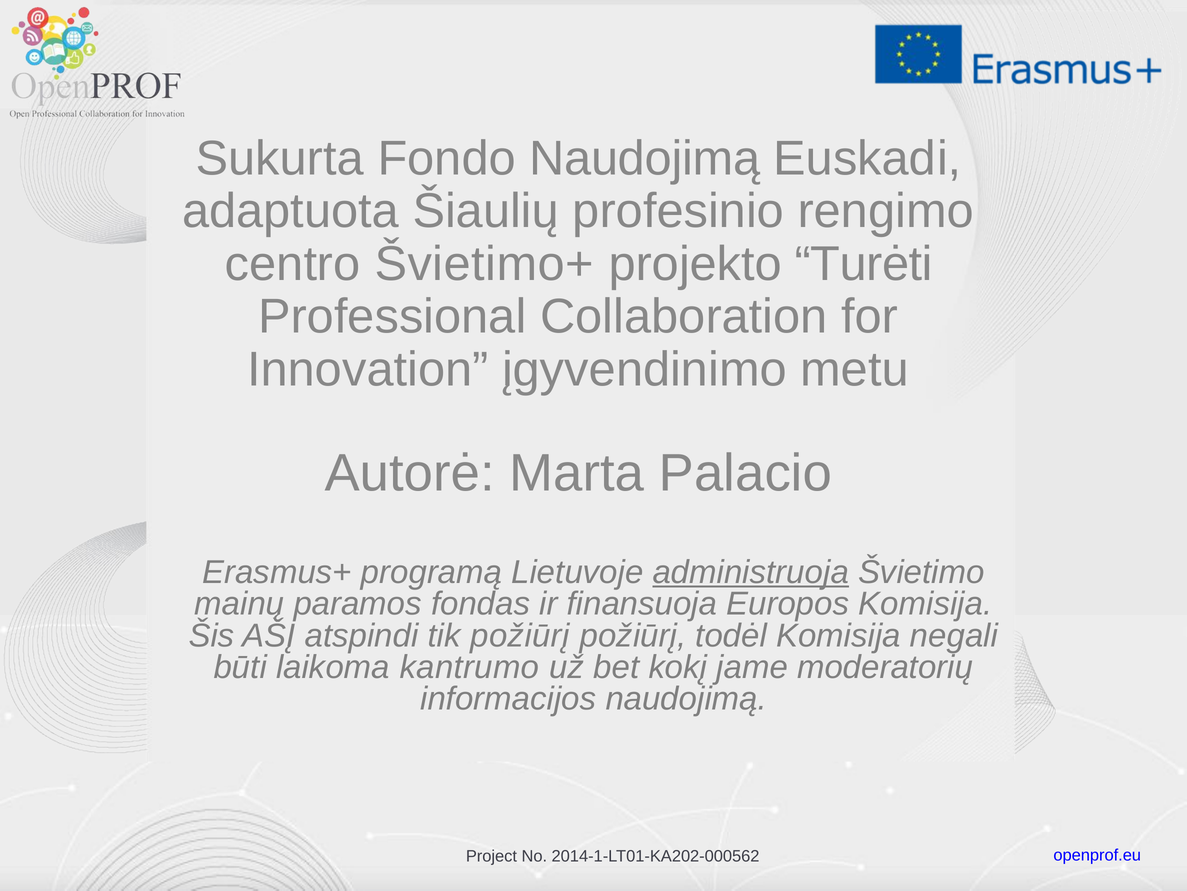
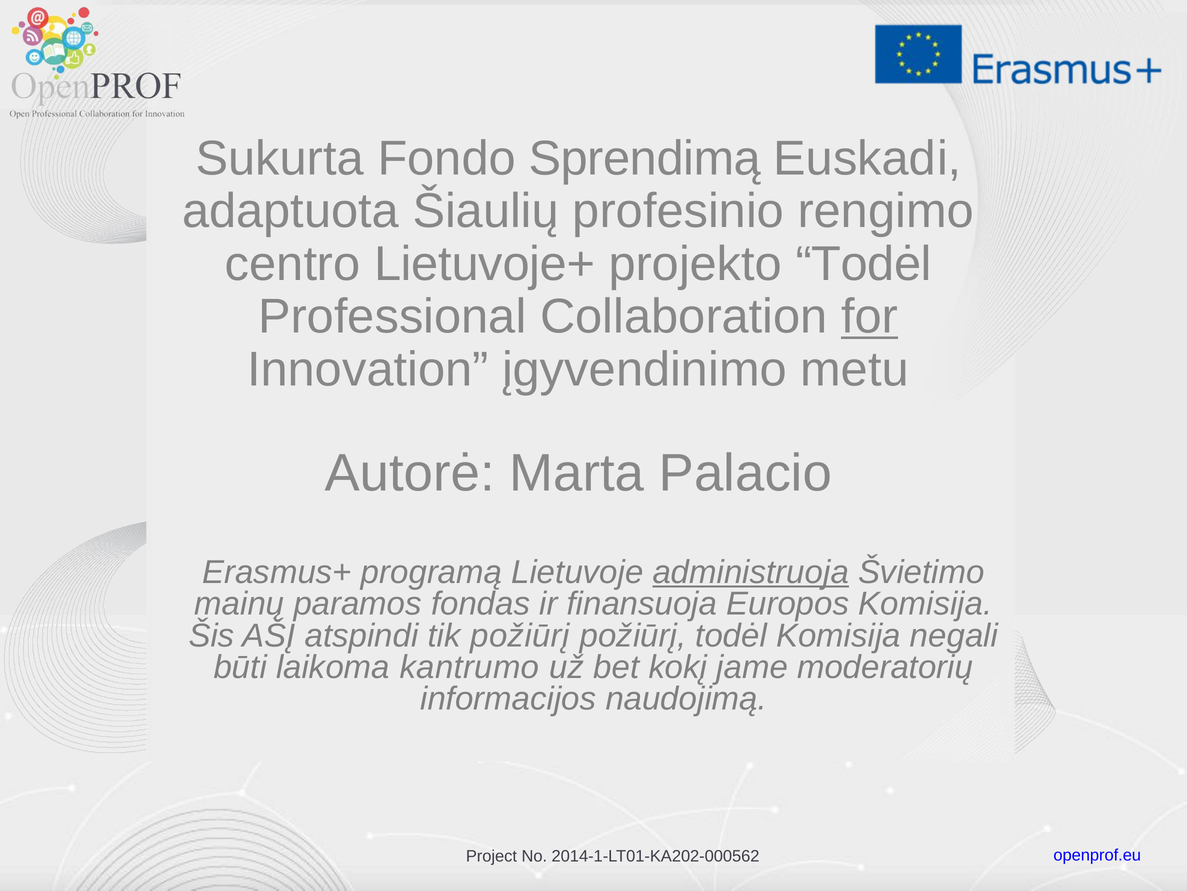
Fondo Naudojimą: Naudojimą -> Sprendimą
Švietimo+: Švietimo+ -> Lietuvoje+
projekto Turėti: Turėti -> Todėl
for underline: none -> present
